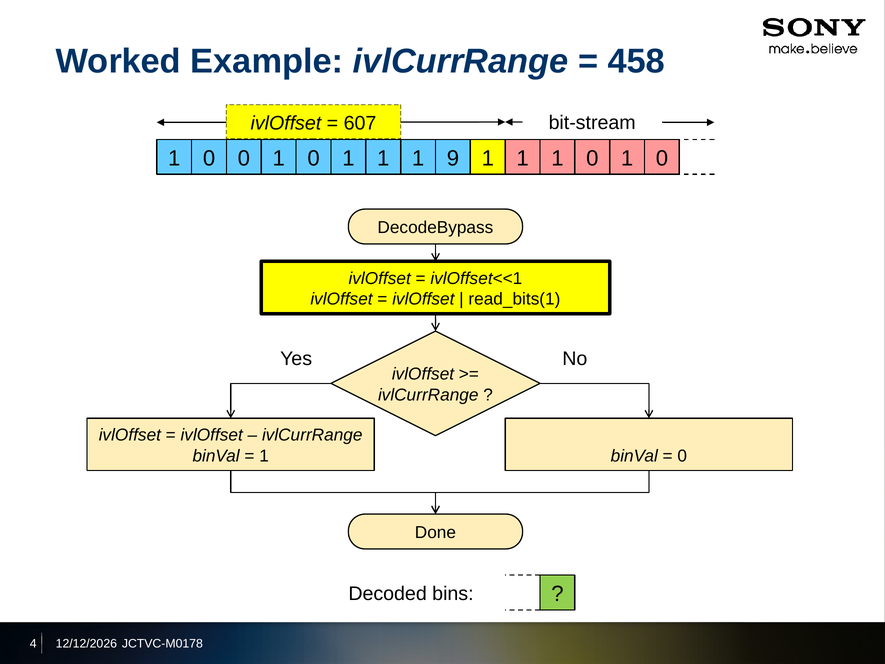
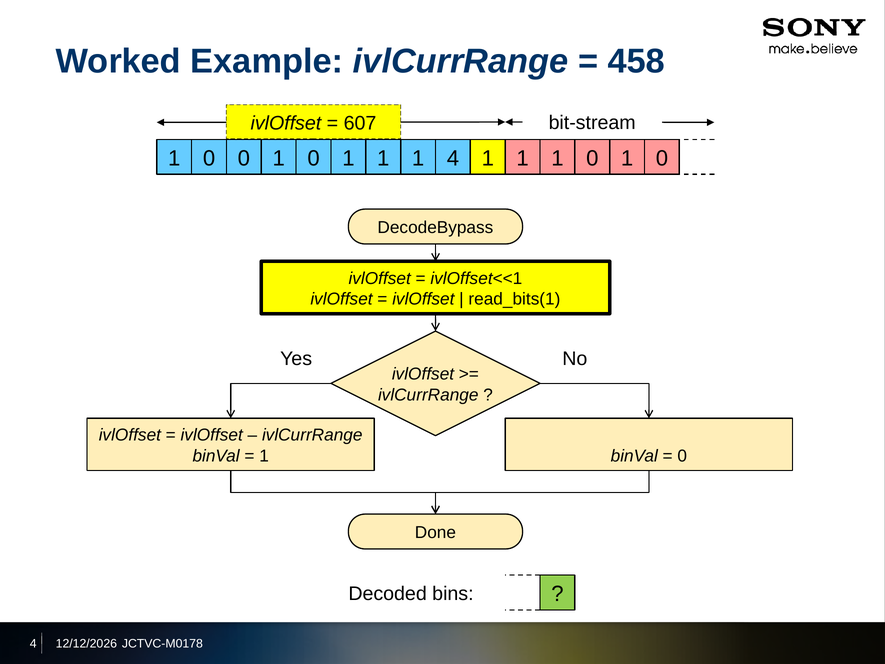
1 9: 9 -> 4
